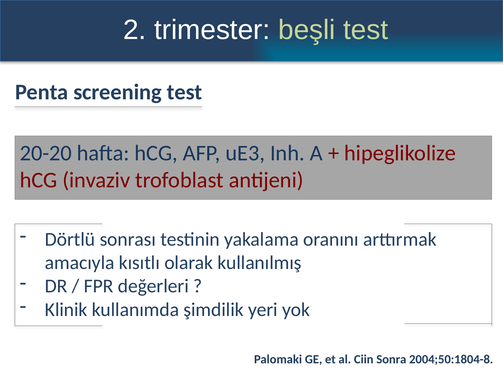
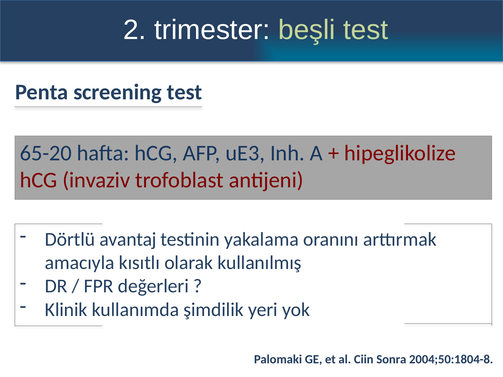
20-20: 20-20 -> 65-20
sonrası: sonrası -> avantaj
